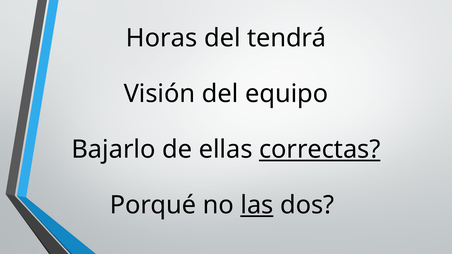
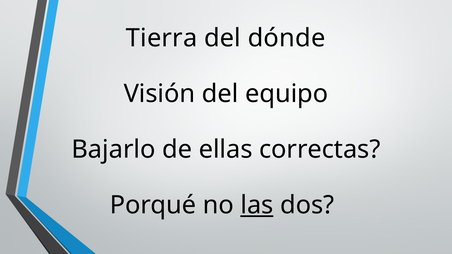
Horas: Horas -> Tierra
tendrá: tendrá -> dónde
correctas underline: present -> none
